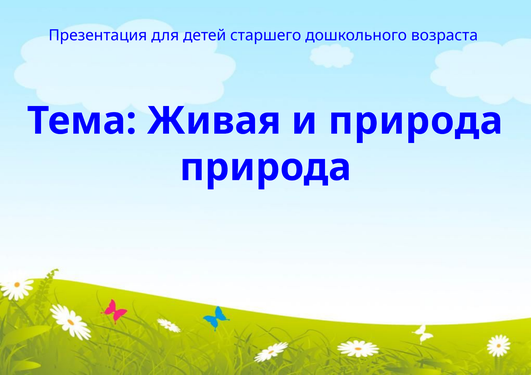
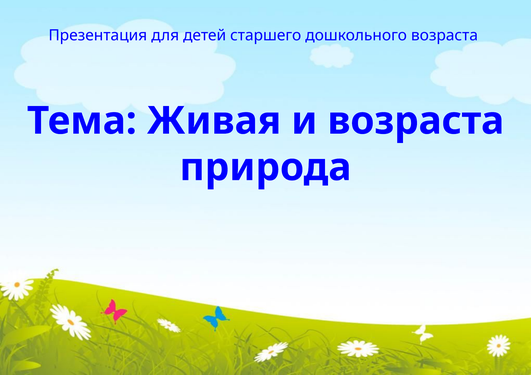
и природа: природа -> возраста
